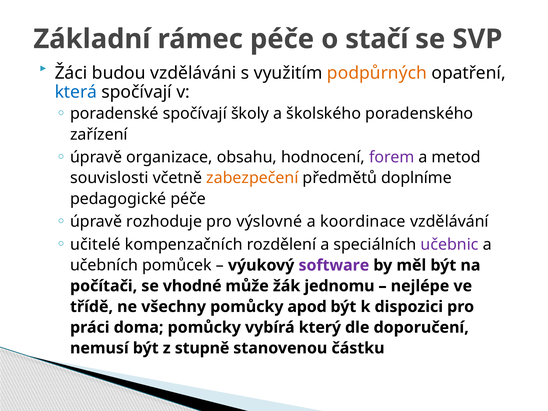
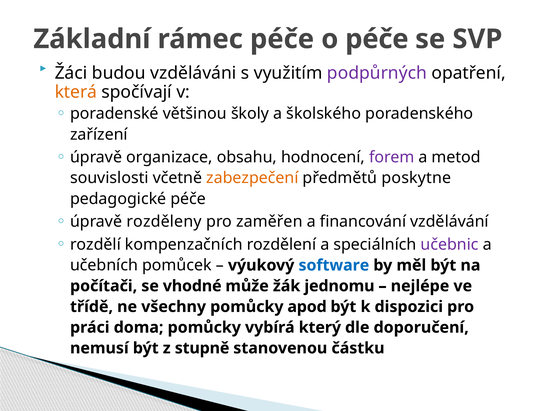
o stačí: stačí -> péče
podpůrných colour: orange -> purple
která colour: blue -> orange
poradenské spočívají: spočívají -> většinou
doplníme: doplníme -> poskytne
rozhoduje: rozhoduje -> rozděleny
výslovné: výslovné -> zaměřen
koordinace: koordinace -> financování
učitelé: učitelé -> rozdělí
software colour: purple -> blue
